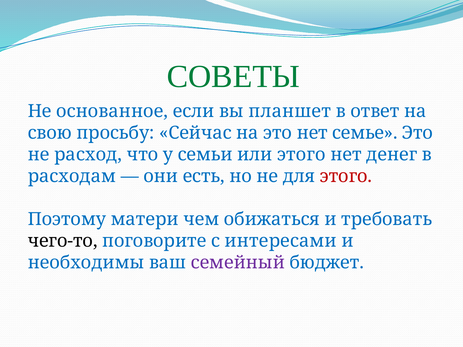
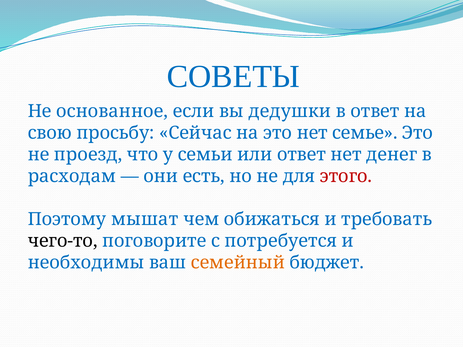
СОВЕТЫ colour: green -> blue
планшет: планшет -> дедушки
расход: расход -> проезд
или этого: этого -> ответ
матери: матери -> мышат
интересами: интересами -> потребуется
семейный colour: purple -> orange
